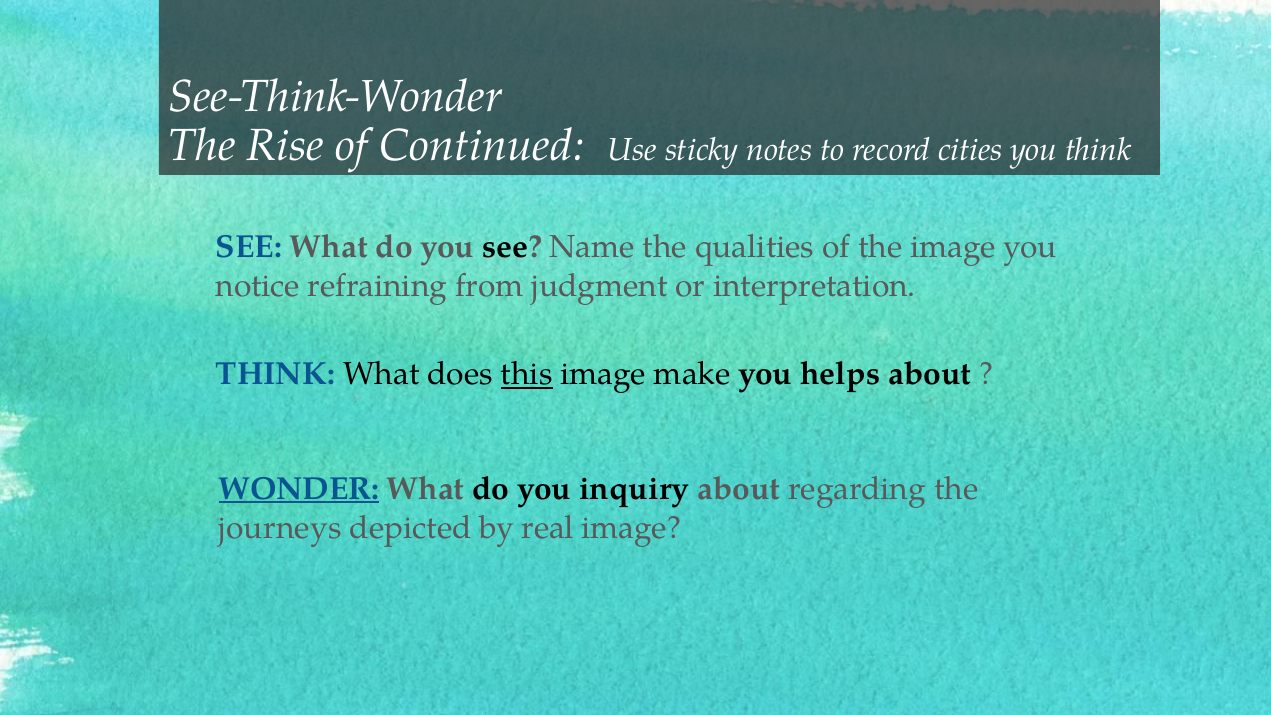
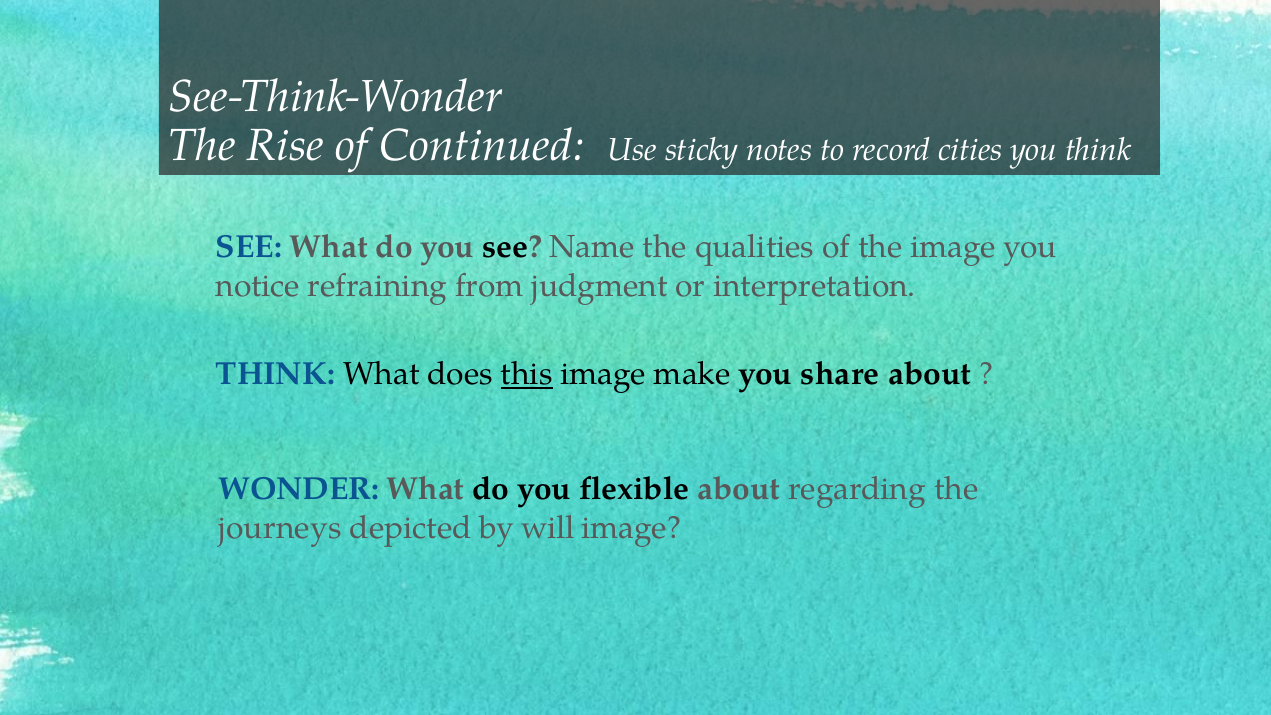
helps: helps -> share
WONDER underline: present -> none
inquiry: inquiry -> flexible
real: real -> will
